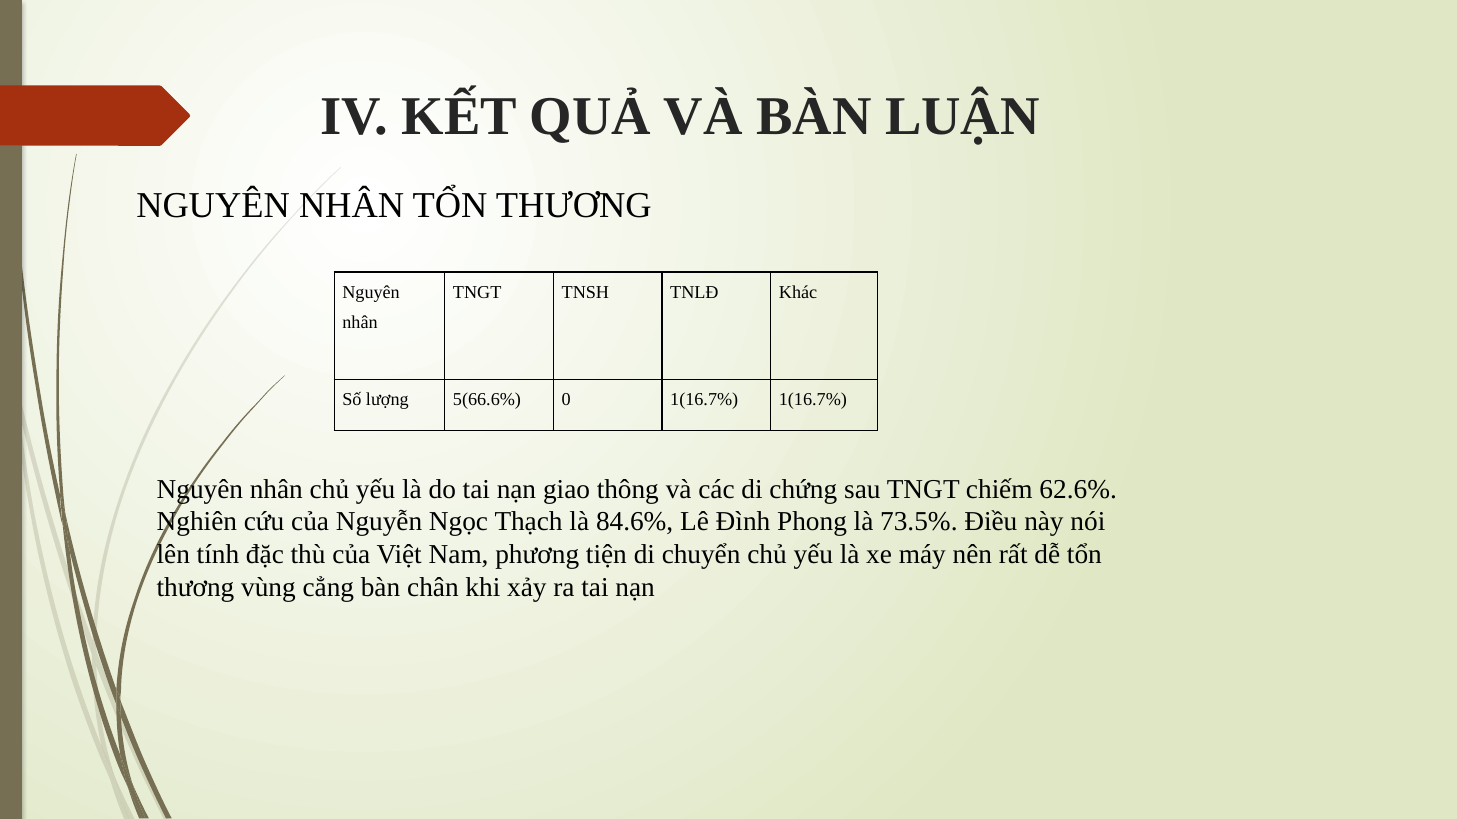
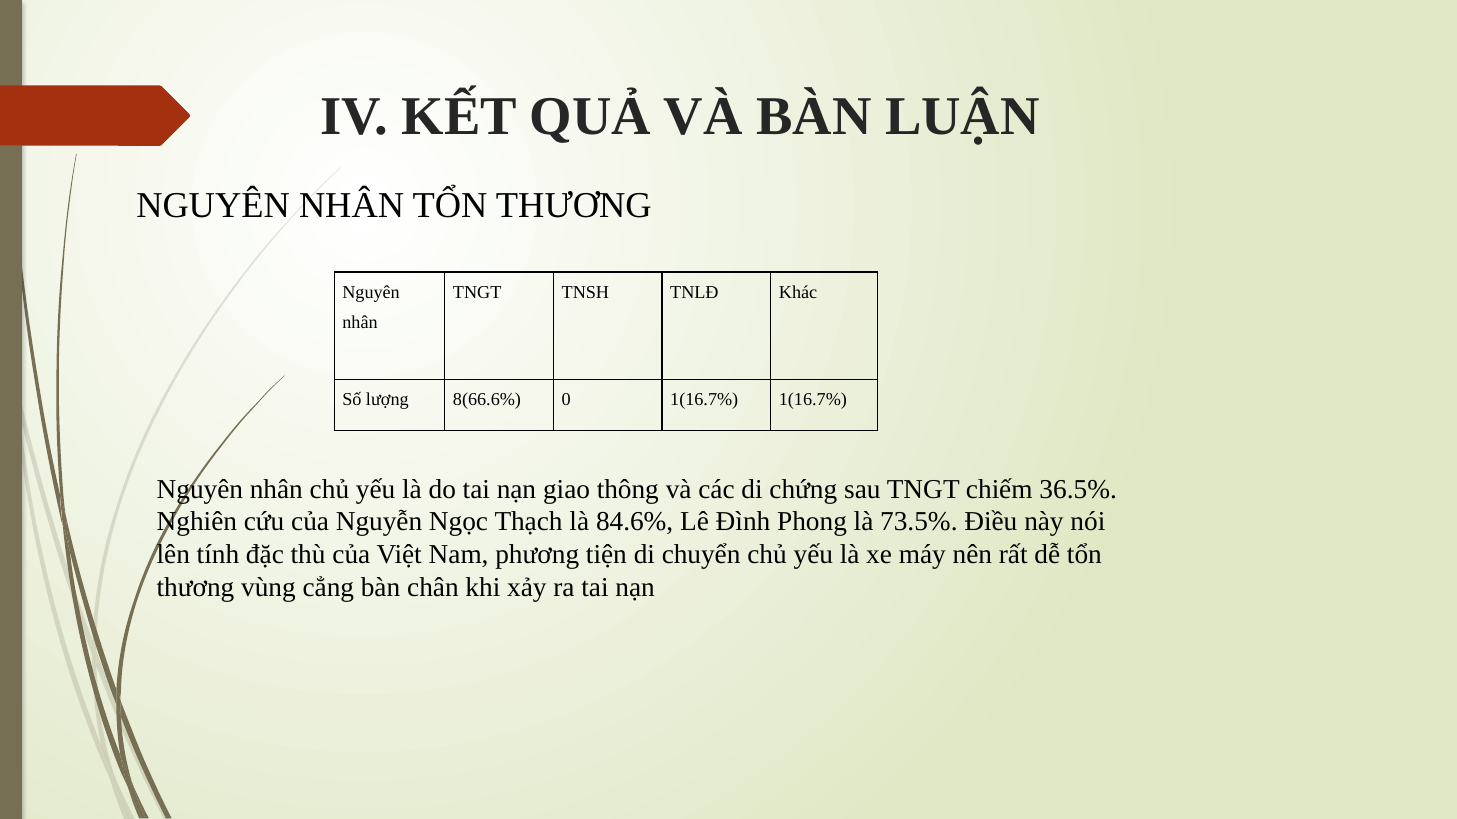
5(66.6%: 5(66.6% -> 8(66.6%
62.6%: 62.6% -> 36.5%
